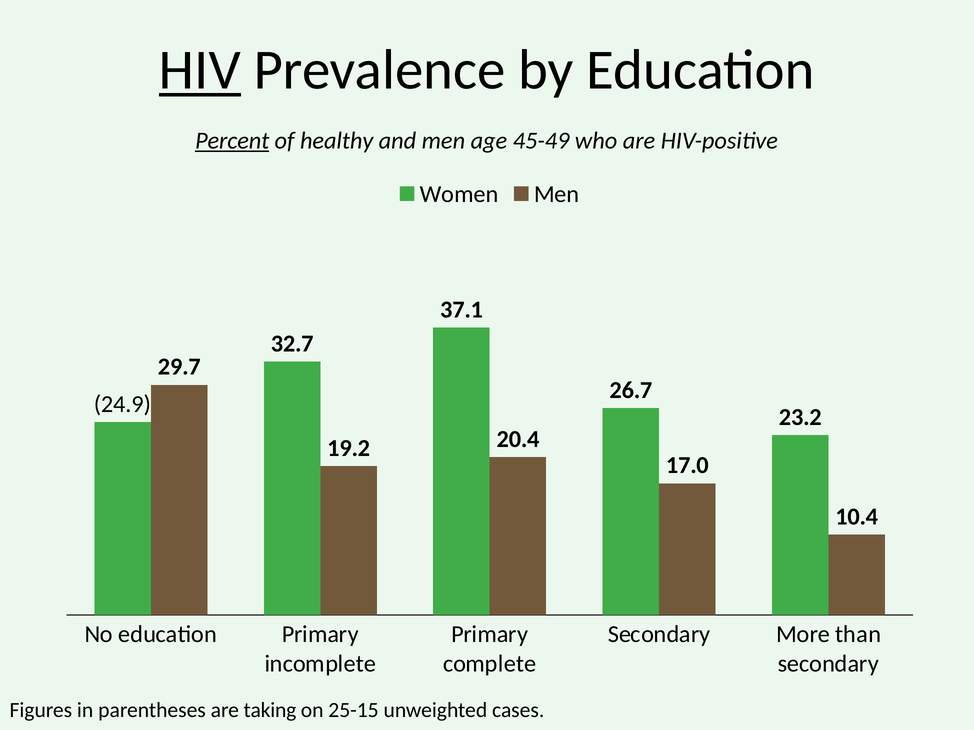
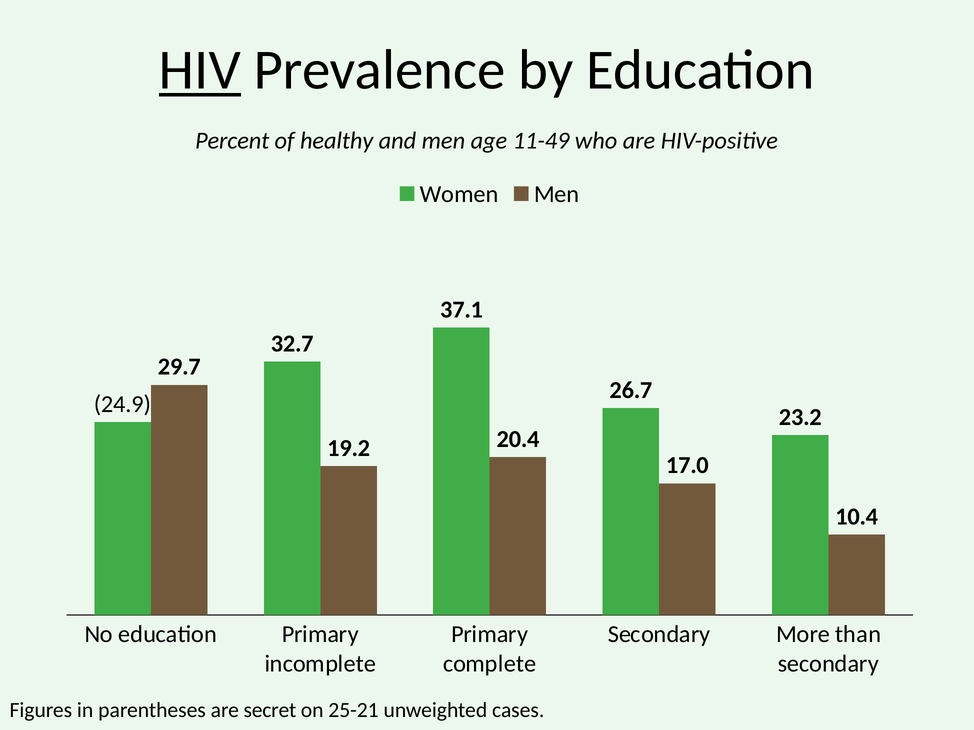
Percent underline: present -> none
45-49: 45-49 -> 11-49
taking: taking -> secret
25-15: 25-15 -> 25-21
